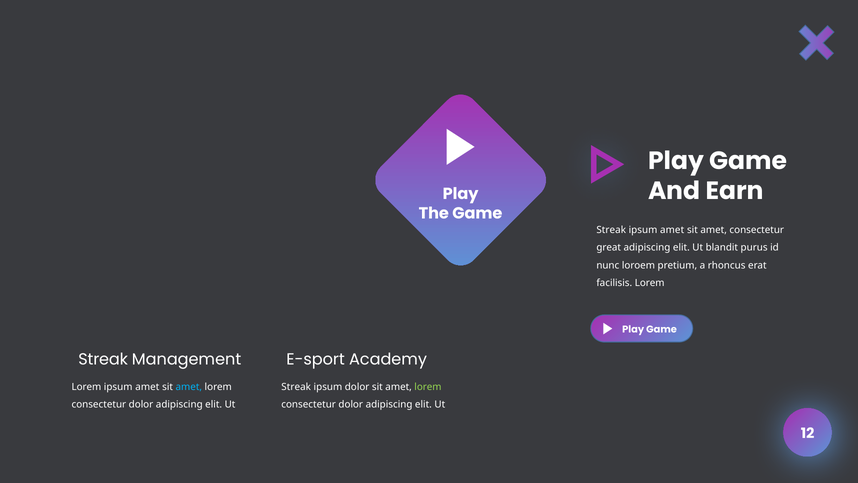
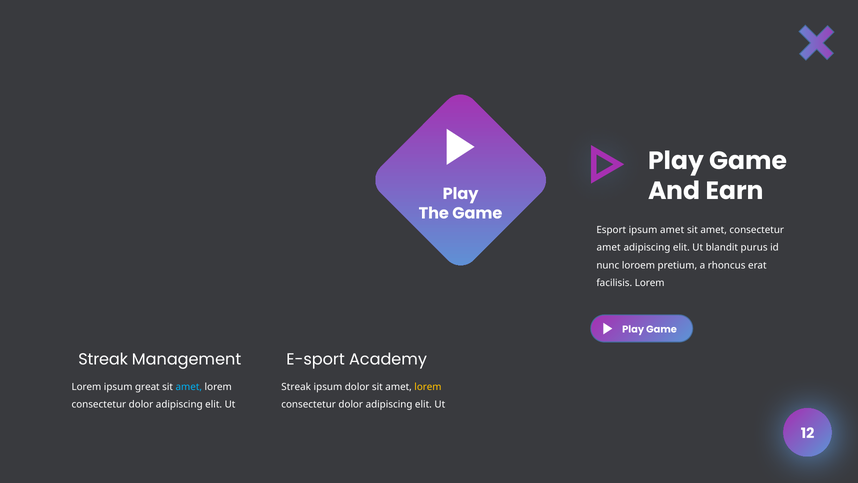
Streak at (611, 230): Streak -> Esport
great at (609, 247): great -> amet
Lorem ipsum amet: amet -> great
lorem at (428, 387) colour: light green -> yellow
